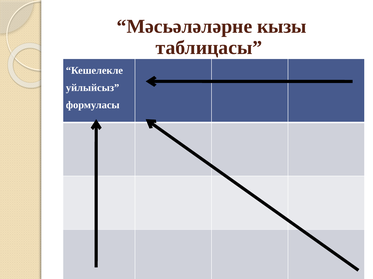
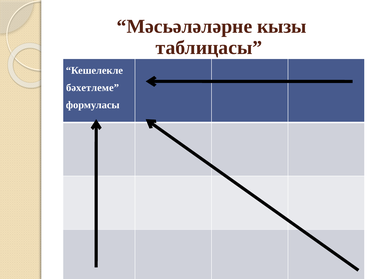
уйлыйсыз: уйлыйсыз -> бәхетлеме
